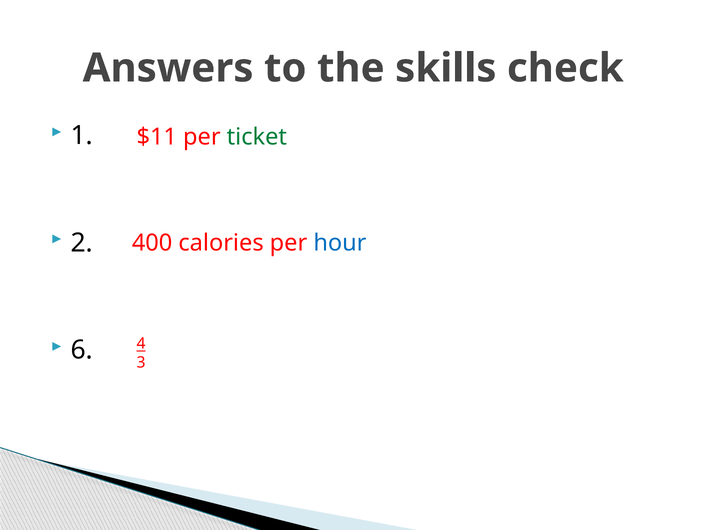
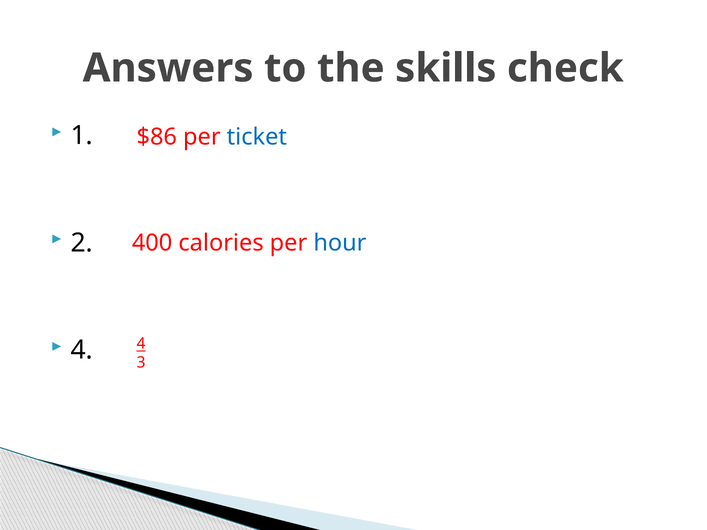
$11: $11 -> $86
ticket colour: green -> blue
6 at (82, 350): 6 -> 4
